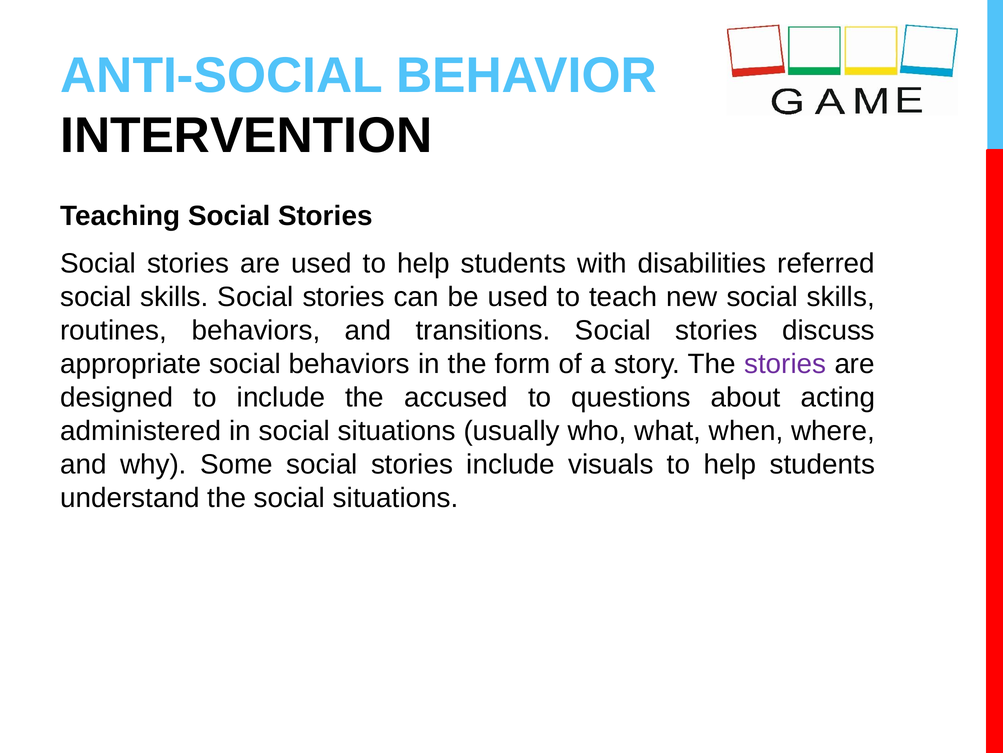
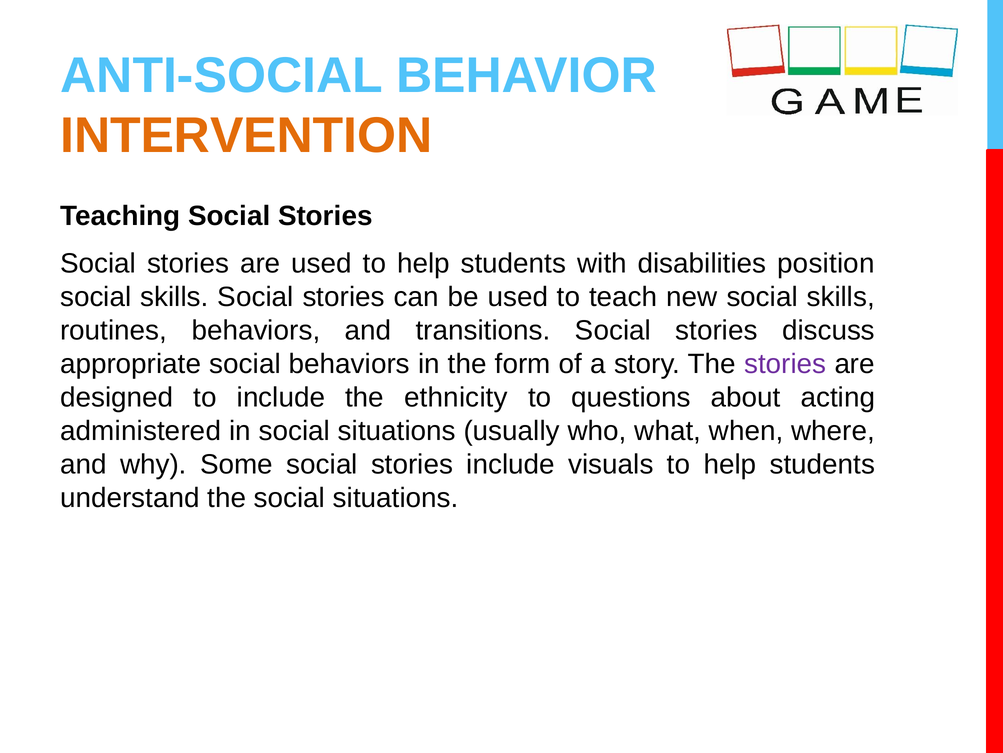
INTERVENTION colour: black -> orange
referred: referred -> position
accused: accused -> ethnicity
